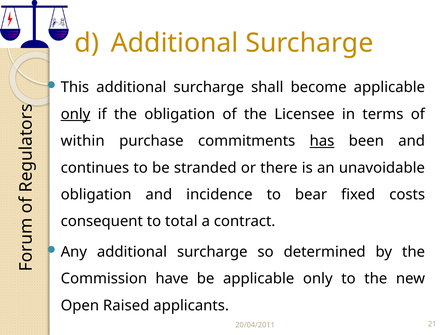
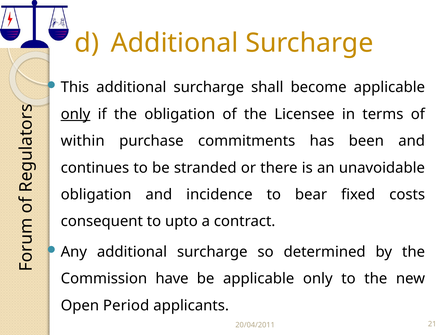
has underline: present -> none
total: total -> upto
Raised: Raised -> Period
